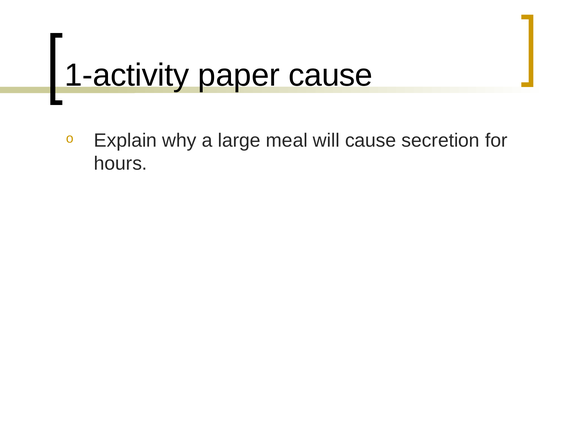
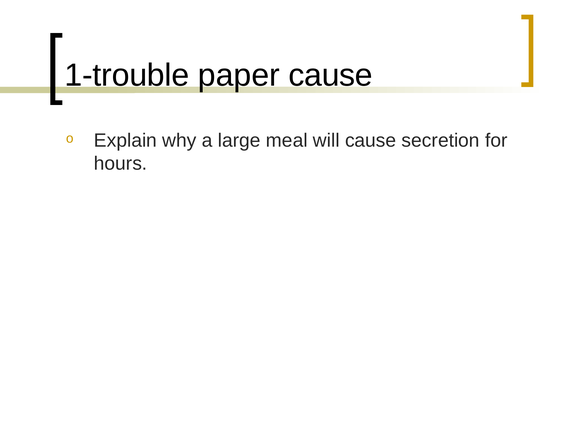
1-activity: 1-activity -> 1-trouble
